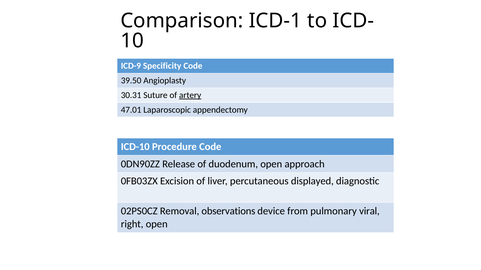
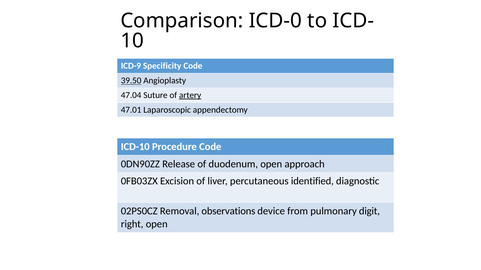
ICD-1: ICD-1 -> ICD-0
39.50 underline: none -> present
30.31: 30.31 -> 47.04
displayed: displayed -> identified
viral: viral -> digit
